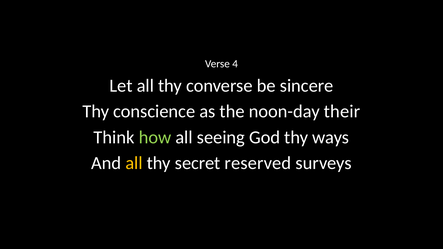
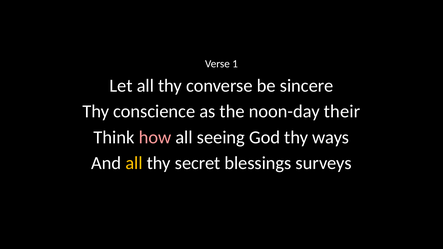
4: 4 -> 1
how colour: light green -> pink
reserved: reserved -> blessings
